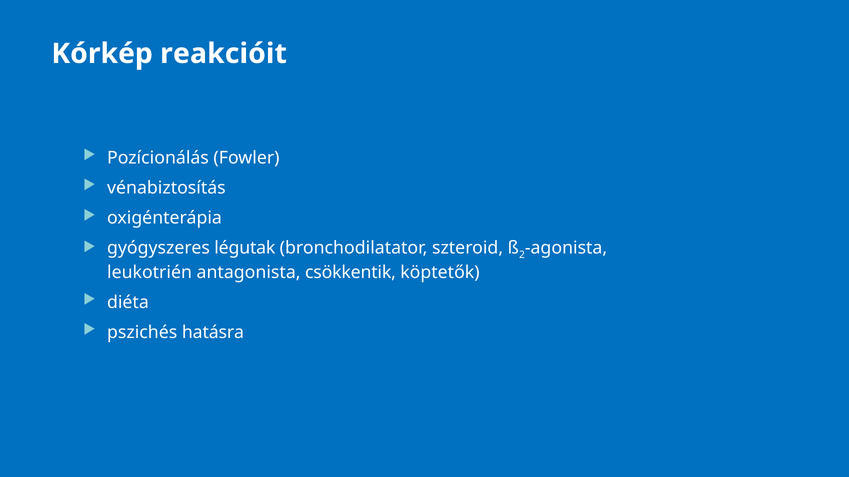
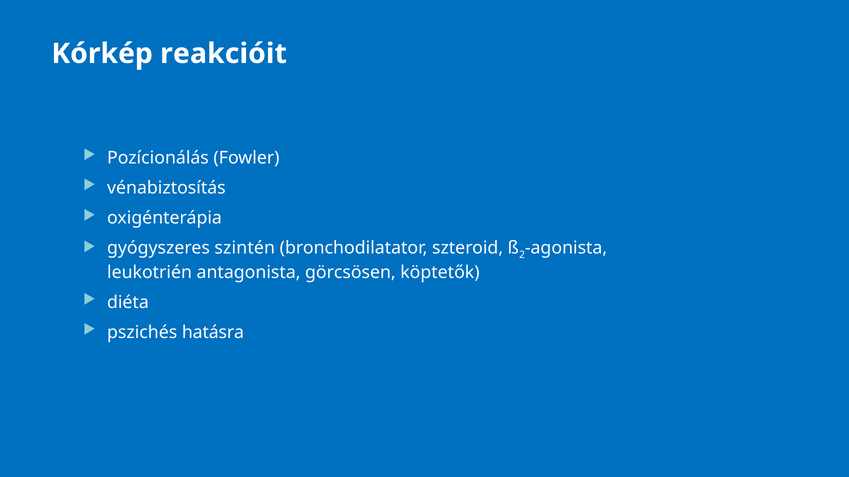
légutak: légutak -> szintén
csökkentik: csökkentik -> görcsösen
